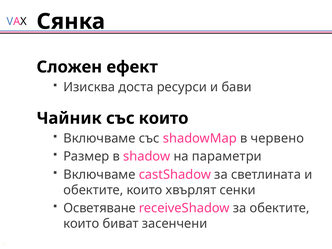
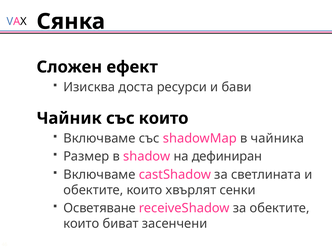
червено: червено -> чайника
параметри: параметри -> дефиниран
